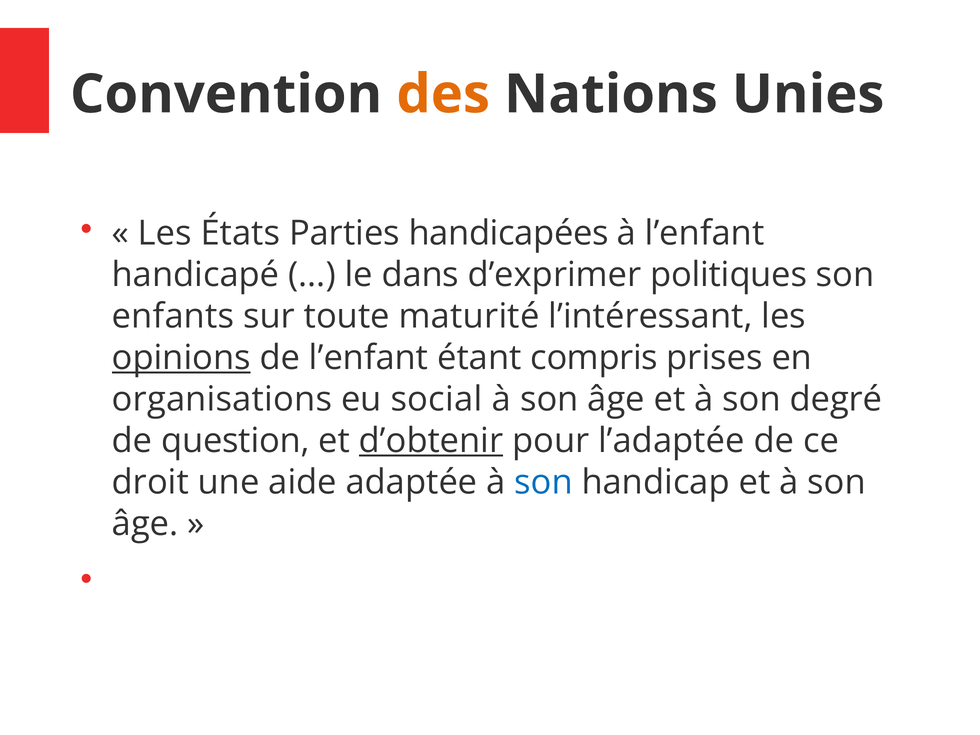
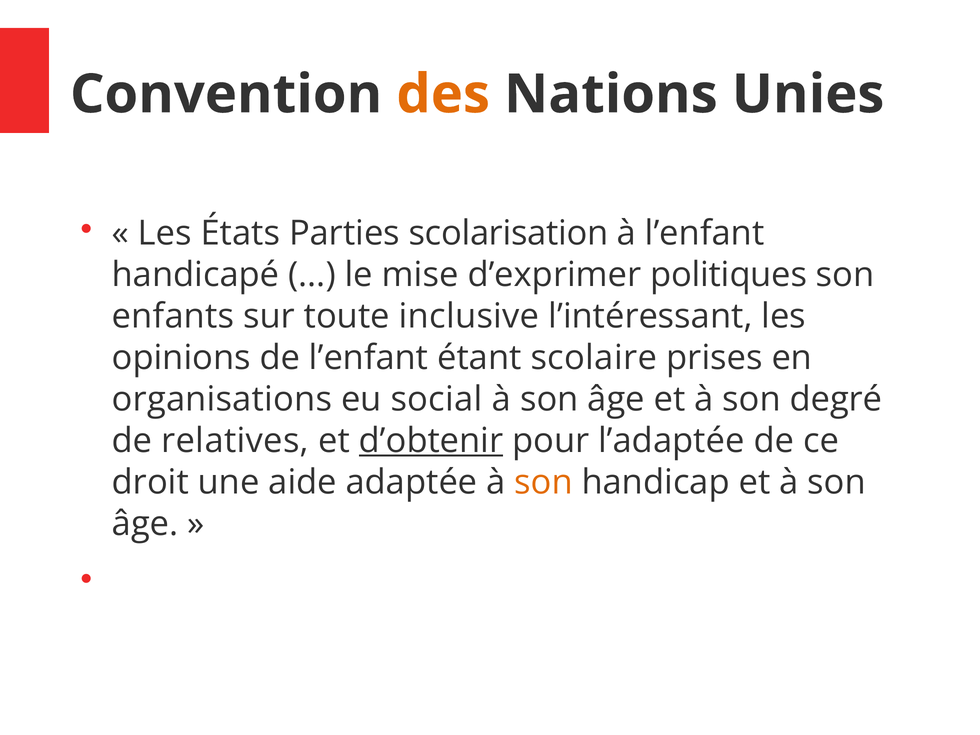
handicapées: handicapées -> scolarisation
dans: dans -> mise
maturité: maturité -> inclusive
opinions underline: present -> none
compris: compris -> scolaire
question: question -> relatives
son at (544, 482) colour: blue -> orange
